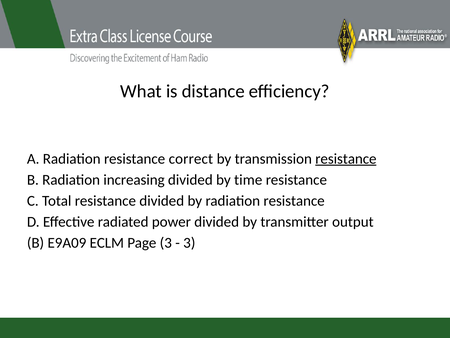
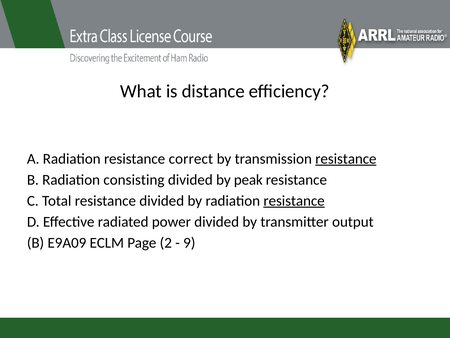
increasing: increasing -> consisting
time: time -> peak
resistance at (294, 201) underline: none -> present
Page 3: 3 -> 2
3 at (189, 242): 3 -> 9
